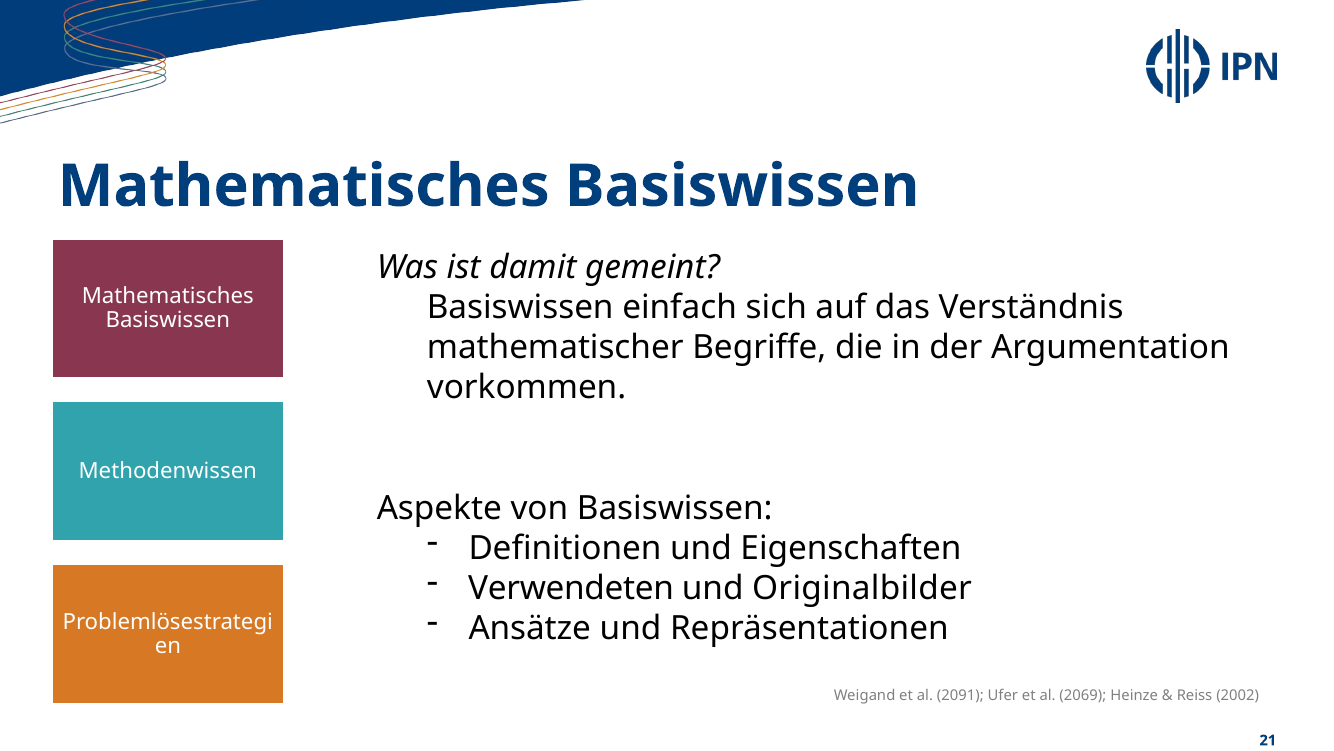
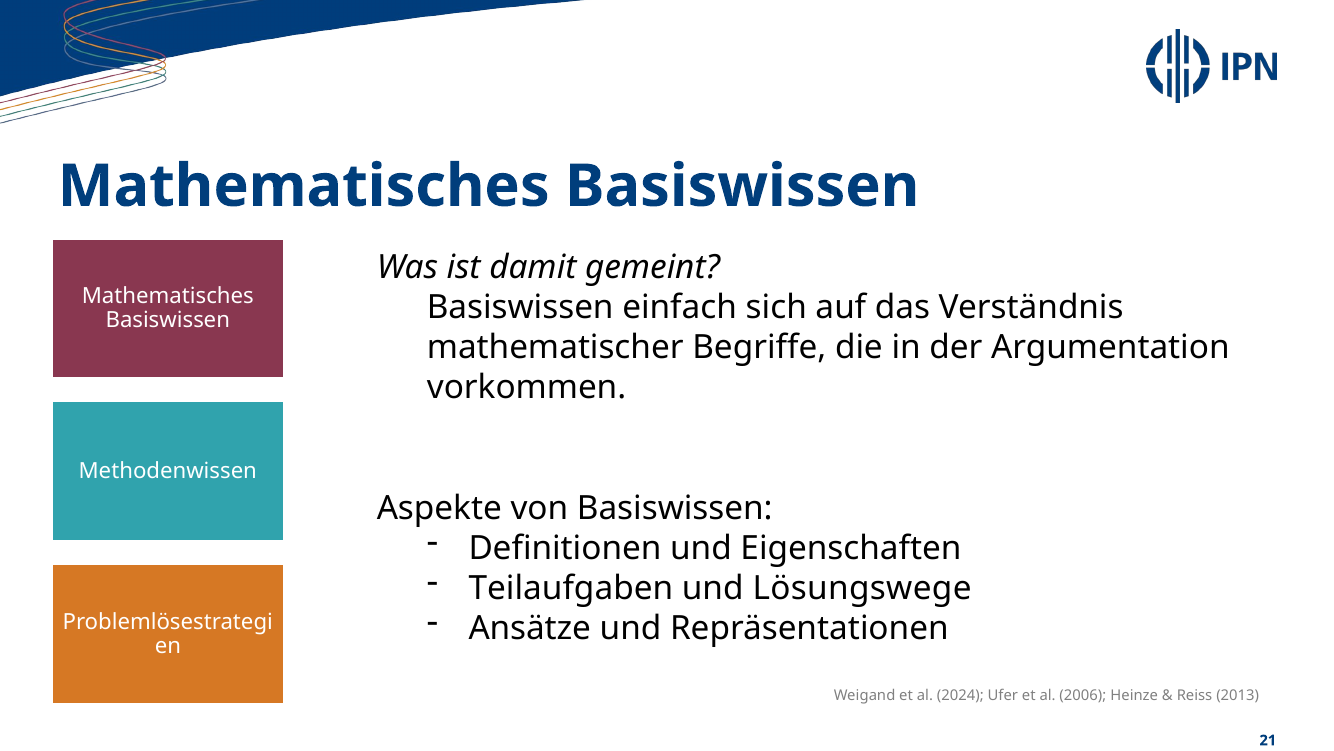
Verwendeten: Verwendeten -> Teilaufgaben
Originalbilder: Originalbilder -> Lösungswege
2091: 2091 -> 2024
2069: 2069 -> 2006
2002: 2002 -> 2013
